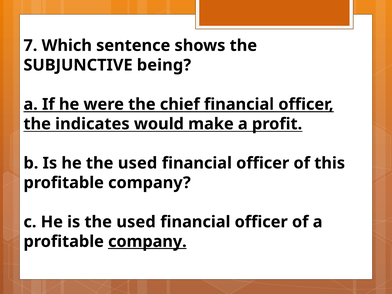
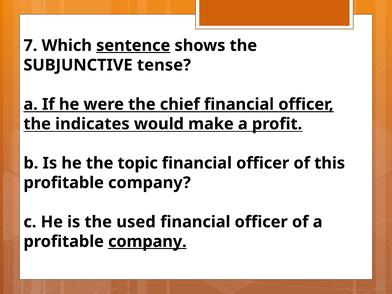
sentence underline: none -> present
being: being -> tense
he the used: used -> topic
